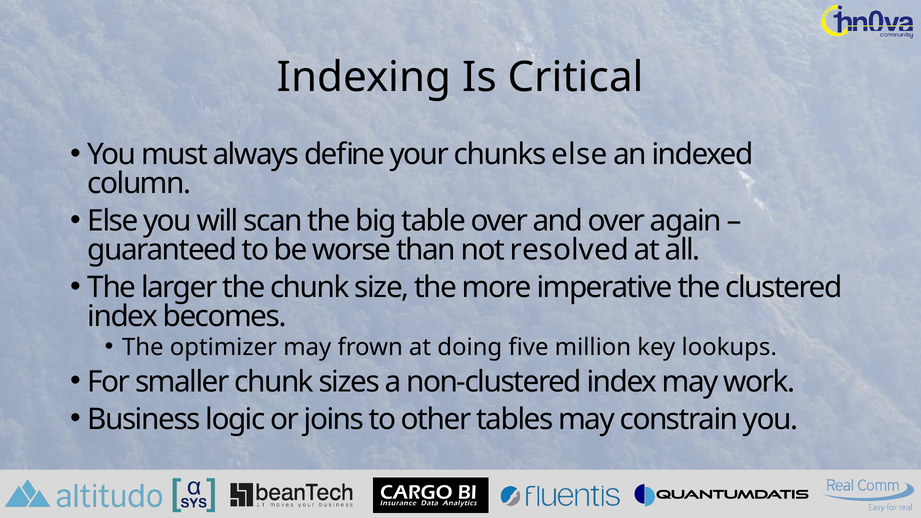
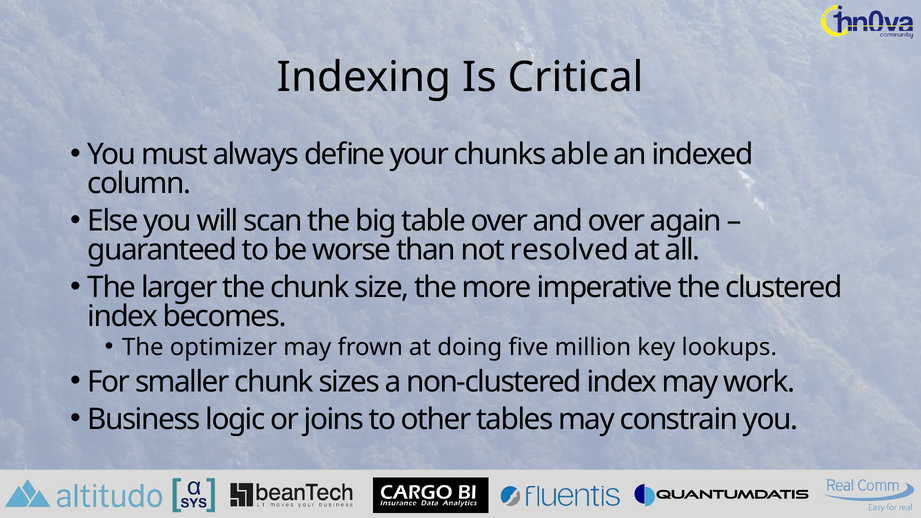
chunks else: else -> able
